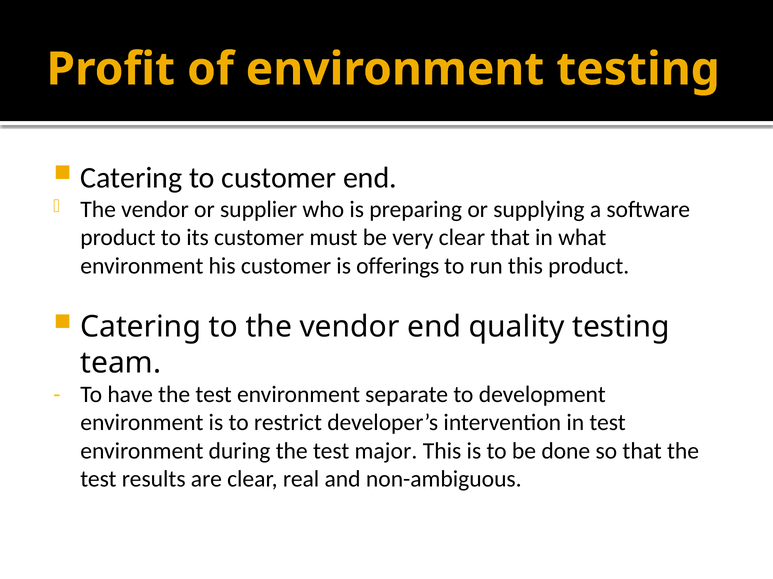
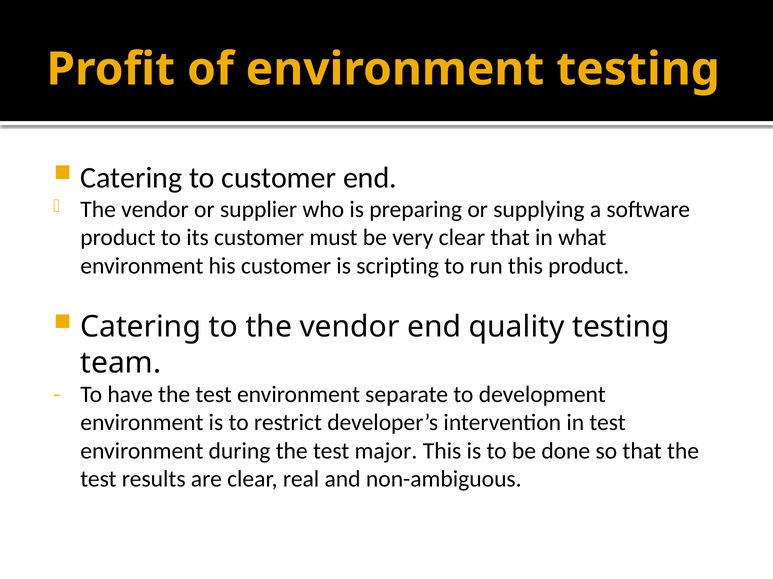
offerings: offerings -> scripting
